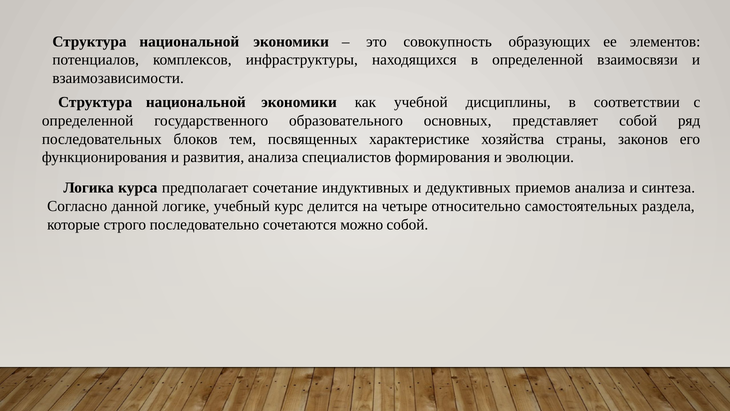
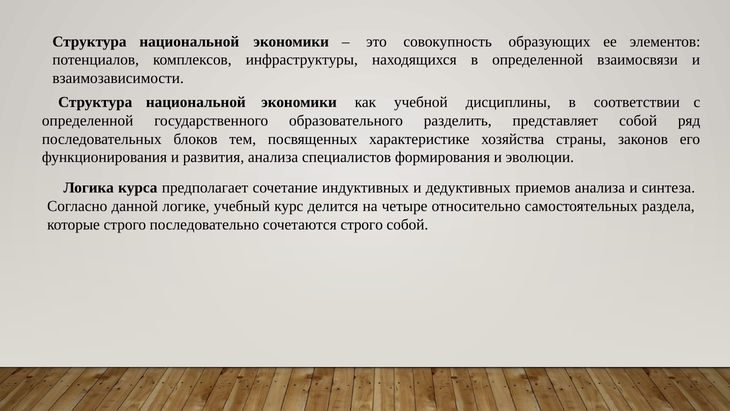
основных: основных -> разделить
сочетаются можно: можно -> строго
